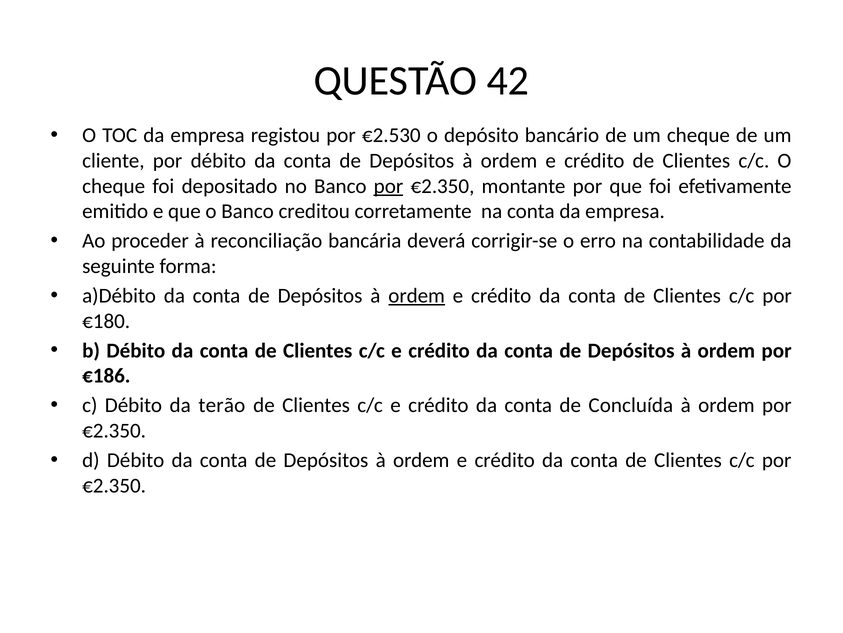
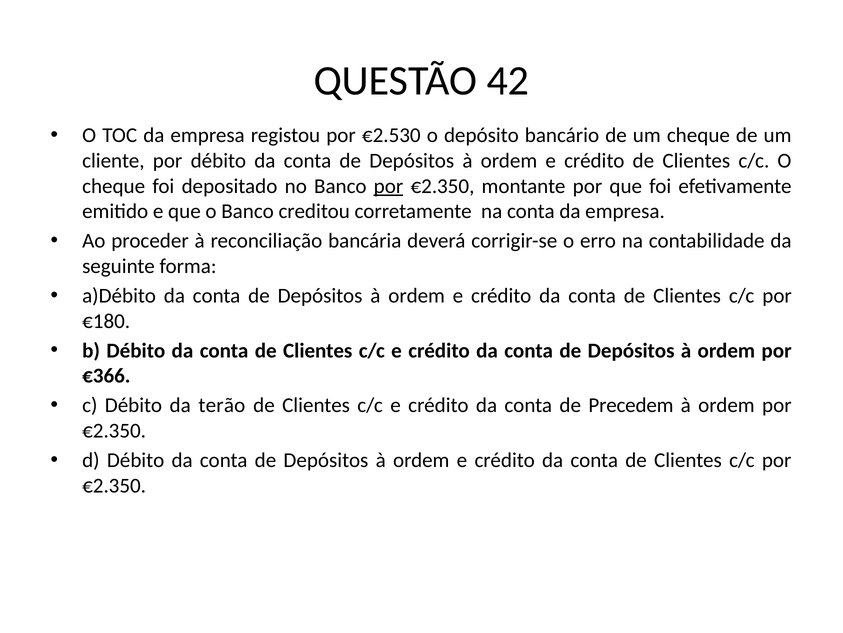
ordem at (417, 295) underline: present -> none
€186: €186 -> €366
Concluída: Concluída -> Precedem
